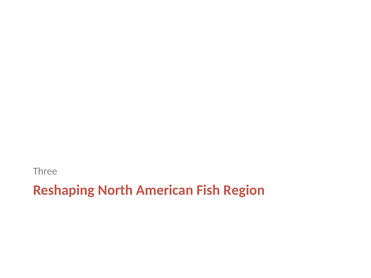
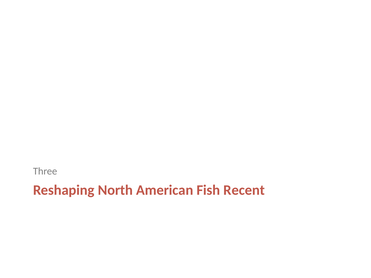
Region: Region -> Recent
